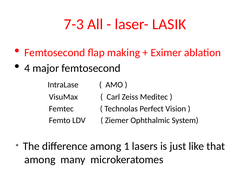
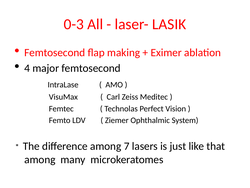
7-3: 7-3 -> 0-3
1: 1 -> 7
